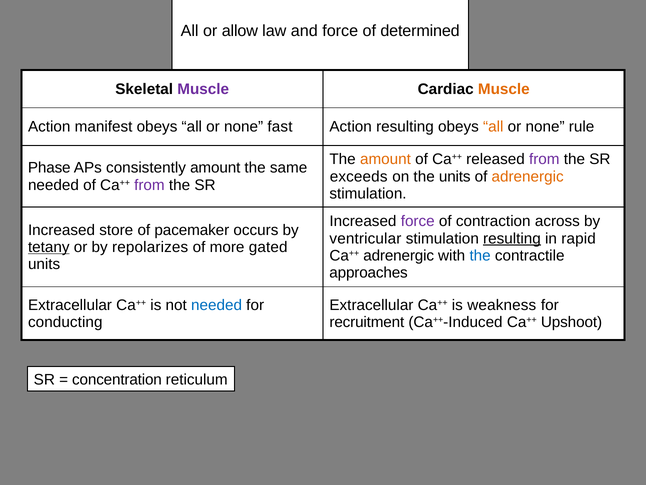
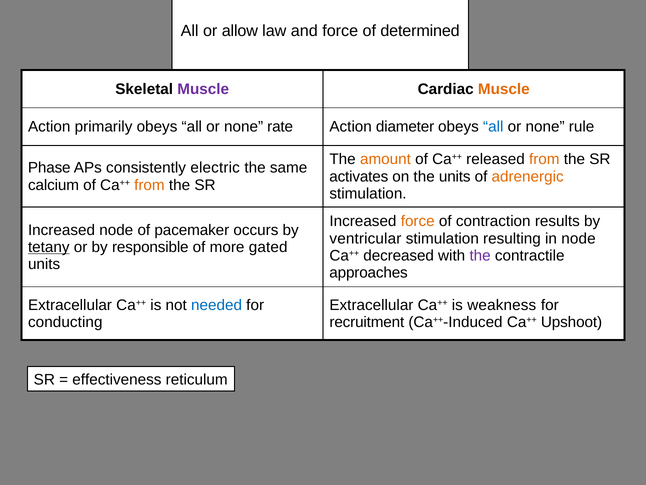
manifest: manifest -> primarily
fast: fast -> rate
Action resulting: resulting -> diameter
all at (493, 127) colour: orange -> blue
from at (544, 159) colour: purple -> orange
consistently amount: amount -> electric
exceeds: exceeds -> activates
needed at (53, 185): needed -> calcium
from at (149, 185) colour: purple -> orange
force at (418, 221) colour: purple -> orange
across: across -> results
Increased store: store -> node
resulting at (512, 238) underline: present -> none
in rapid: rapid -> node
repolarizes: repolarizes -> responsible
Ca++ adrenergic: adrenergic -> decreased
the at (480, 255) colour: blue -> purple
concentration: concentration -> effectiveness
